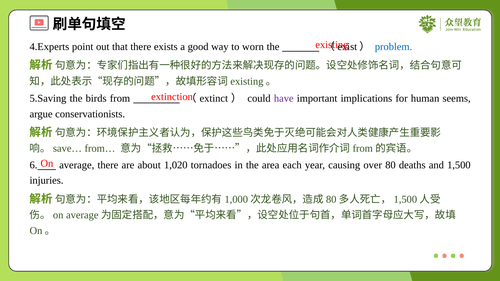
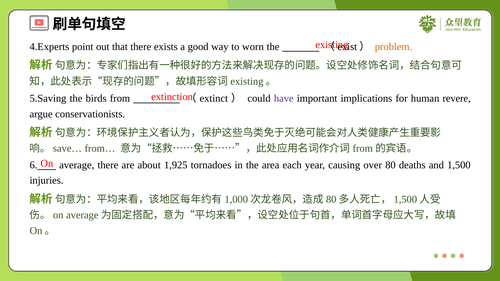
problem colour: blue -> orange
seems: seems -> revere
1,020: 1,020 -> 1,925
